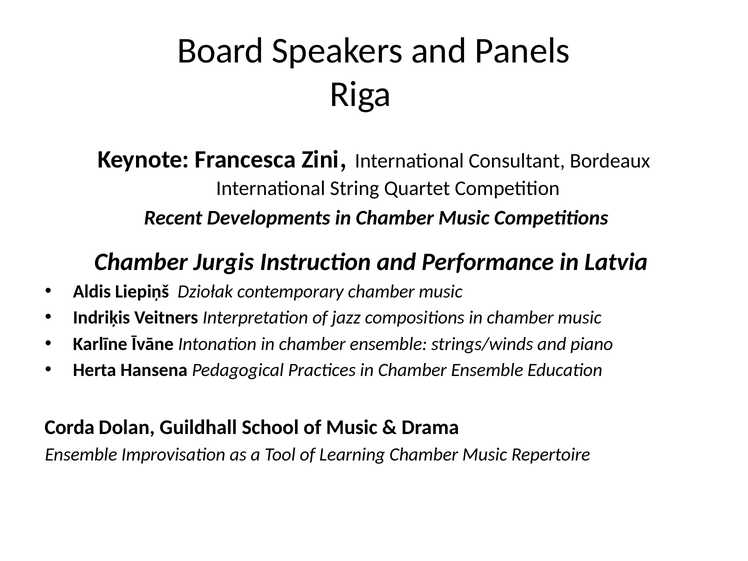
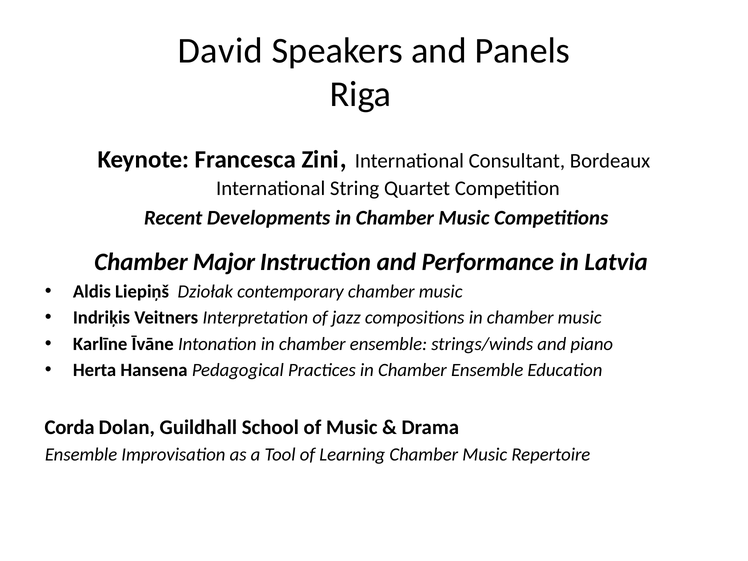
Board: Board -> David
Jurgis: Jurgis -> Major
